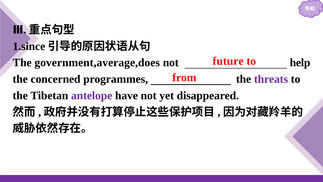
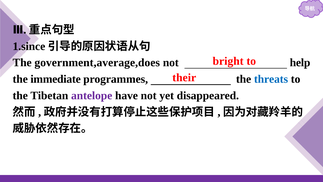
future: future -> bright
from: from -> their
concerned: concerned -> immediate
threats colour: purple -> blue
